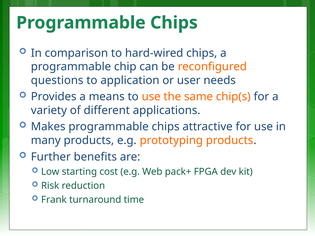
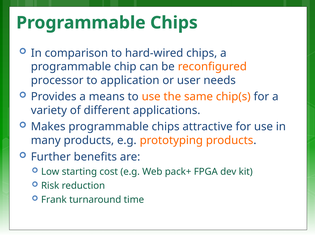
questions: questions -> processor
